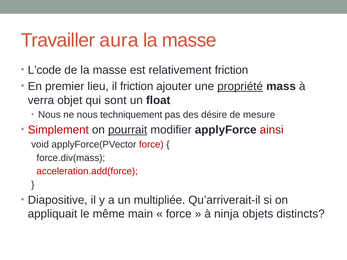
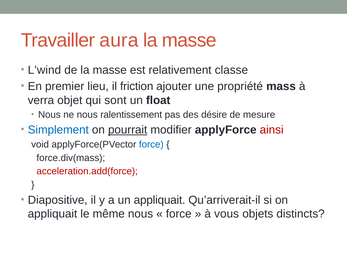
L’code: L’code -> L’wind
relativement friction: friction -> classe
propriété underline: present -> none
techniquement: techniquement -> ralentissement
Simplement colour: red -> blue
force at (151, 144) colour: red -> blue
un multipliée: multipliée -> appliquait
même main: main -> nous
ninja: ninja -> vous
